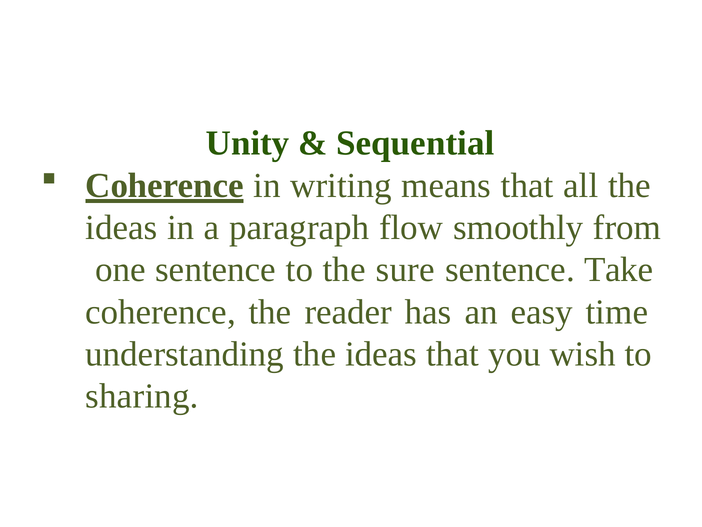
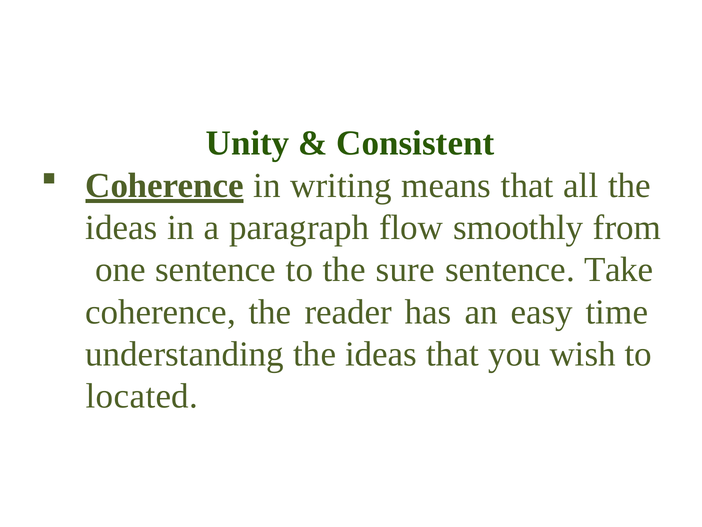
Sequential: Sequential -> Consistent
sharing: sharing -> located
